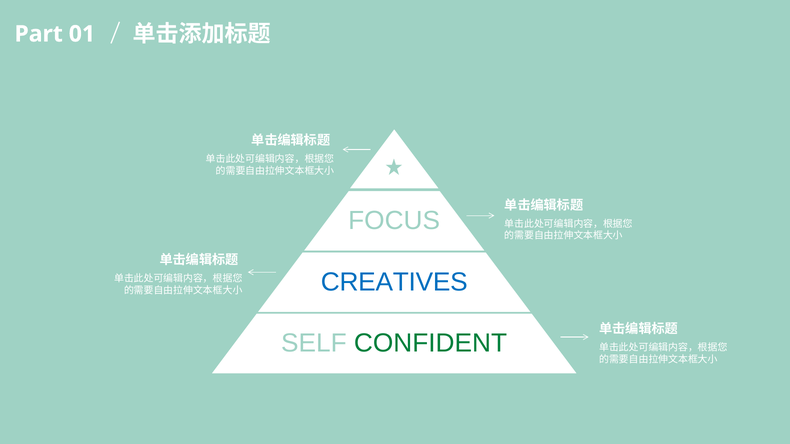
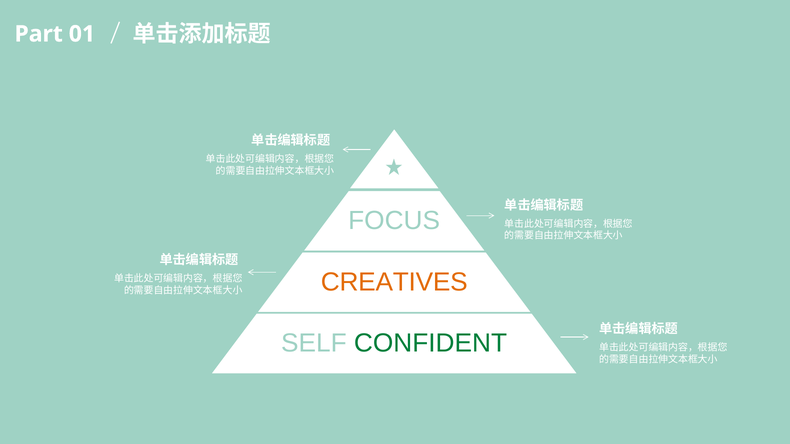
CREATIVES colour: blue -> orange
